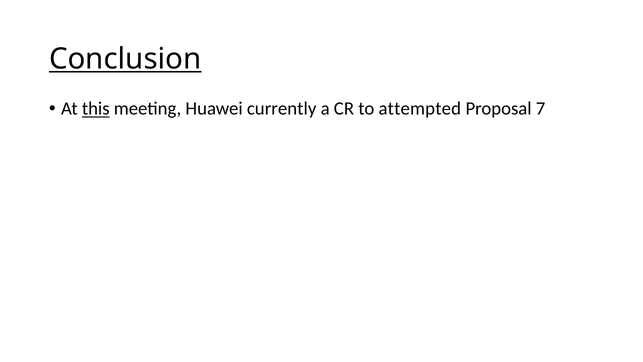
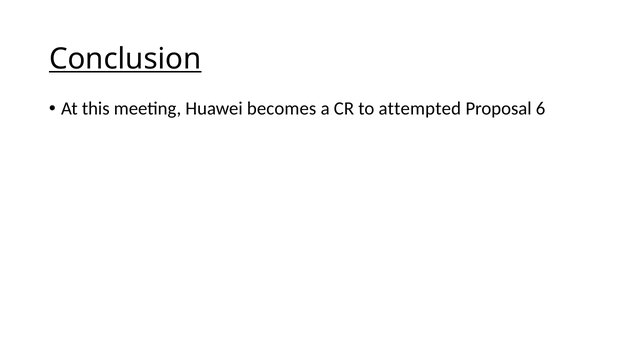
this underline: present -> none
currently: currently -> becomes
7: 7 -> 6
